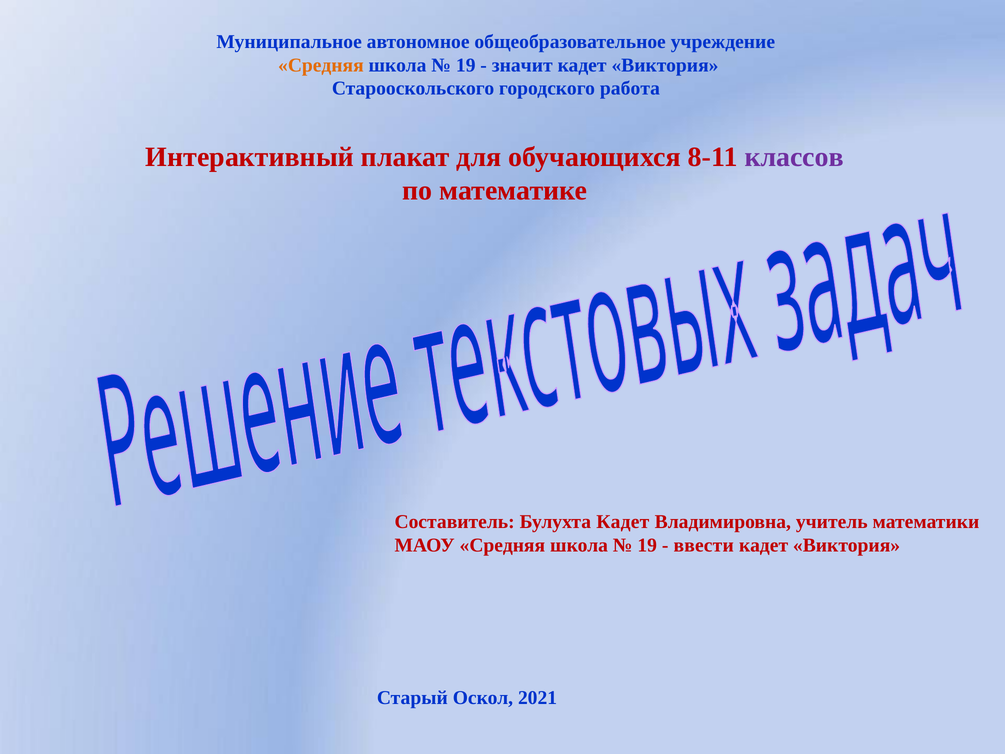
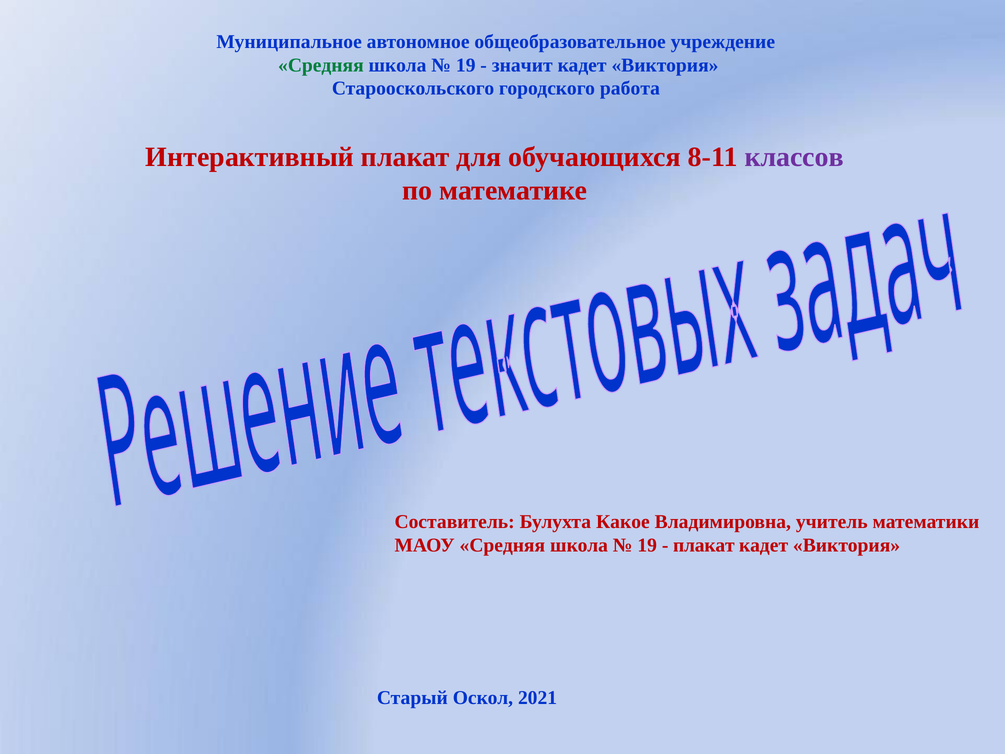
Средняя at (321, 65) colour: orange -> green
Булухта Кадет: Кадет -> Какое
ввести at (704, 545): ввести -> плакат
